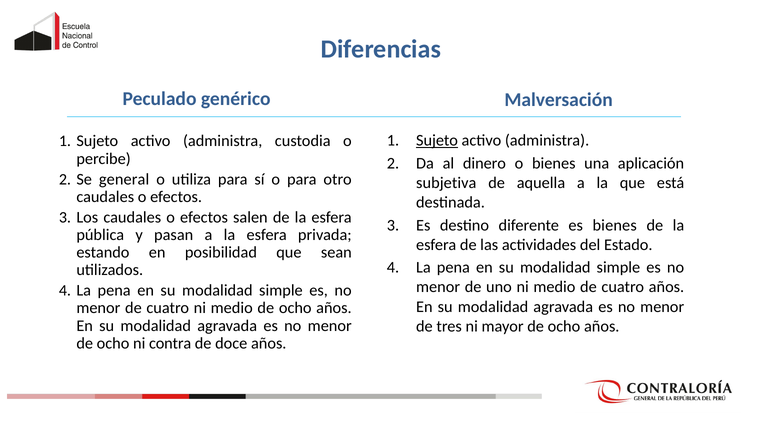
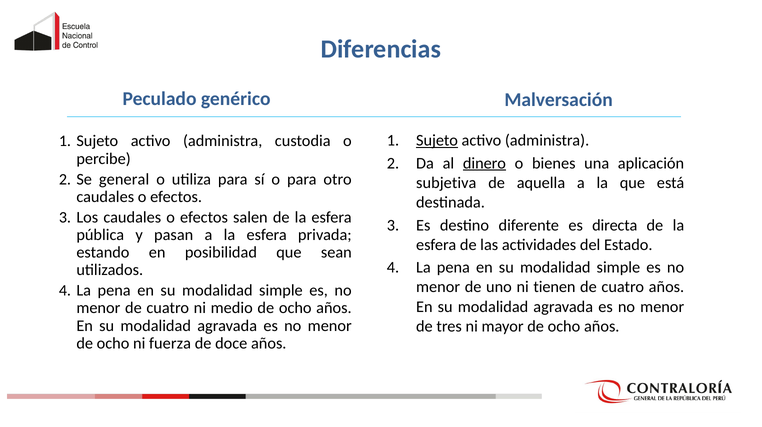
dinero underline: none -> present
es bienes: bienes -> directa
uno ni medio: medio -> tienen
contra: contra -> fuerza
